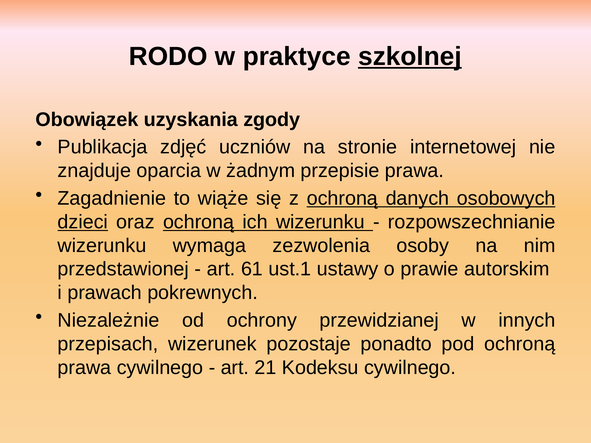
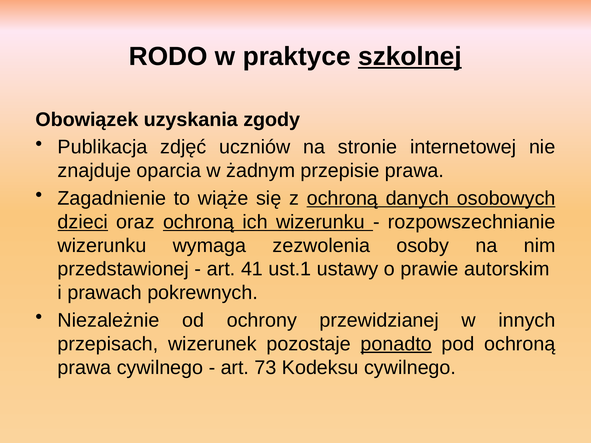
61: 61 -> 41
ponadto underline: none -> present
21: 21 -> 73
